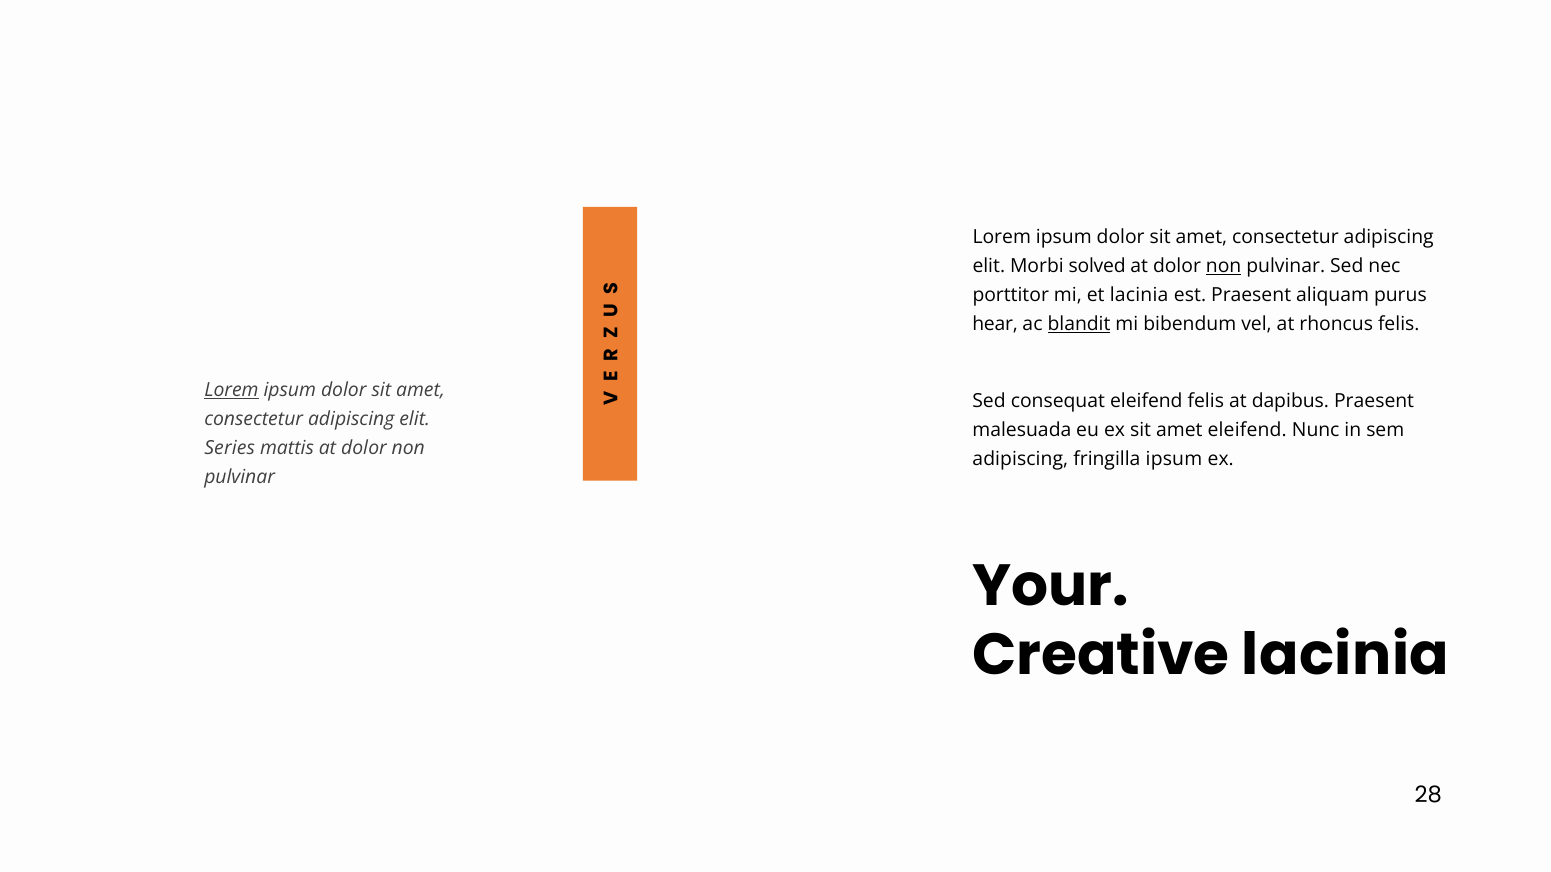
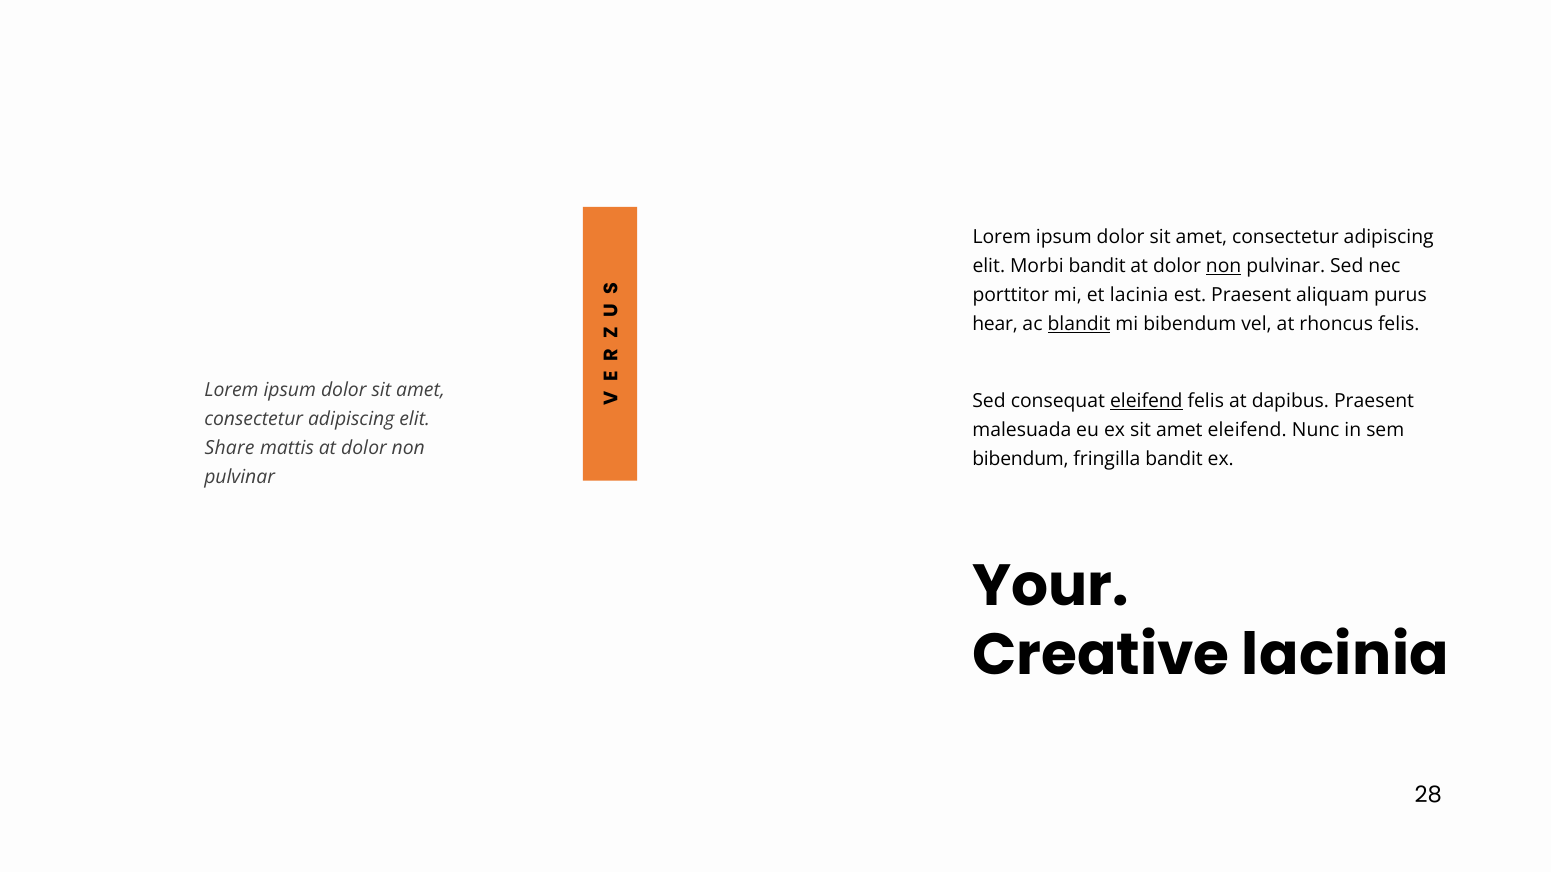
Morbi solved: solved -> bandit
Lorem at (231, 390) underline: present -> none
eleifend at (1146, 401) underline: none -> present
Series: Series -> Share
adipiscing at (1020, 460): adipiscing -> bibendum
fringilla ipsum: ipsum -> bandit
